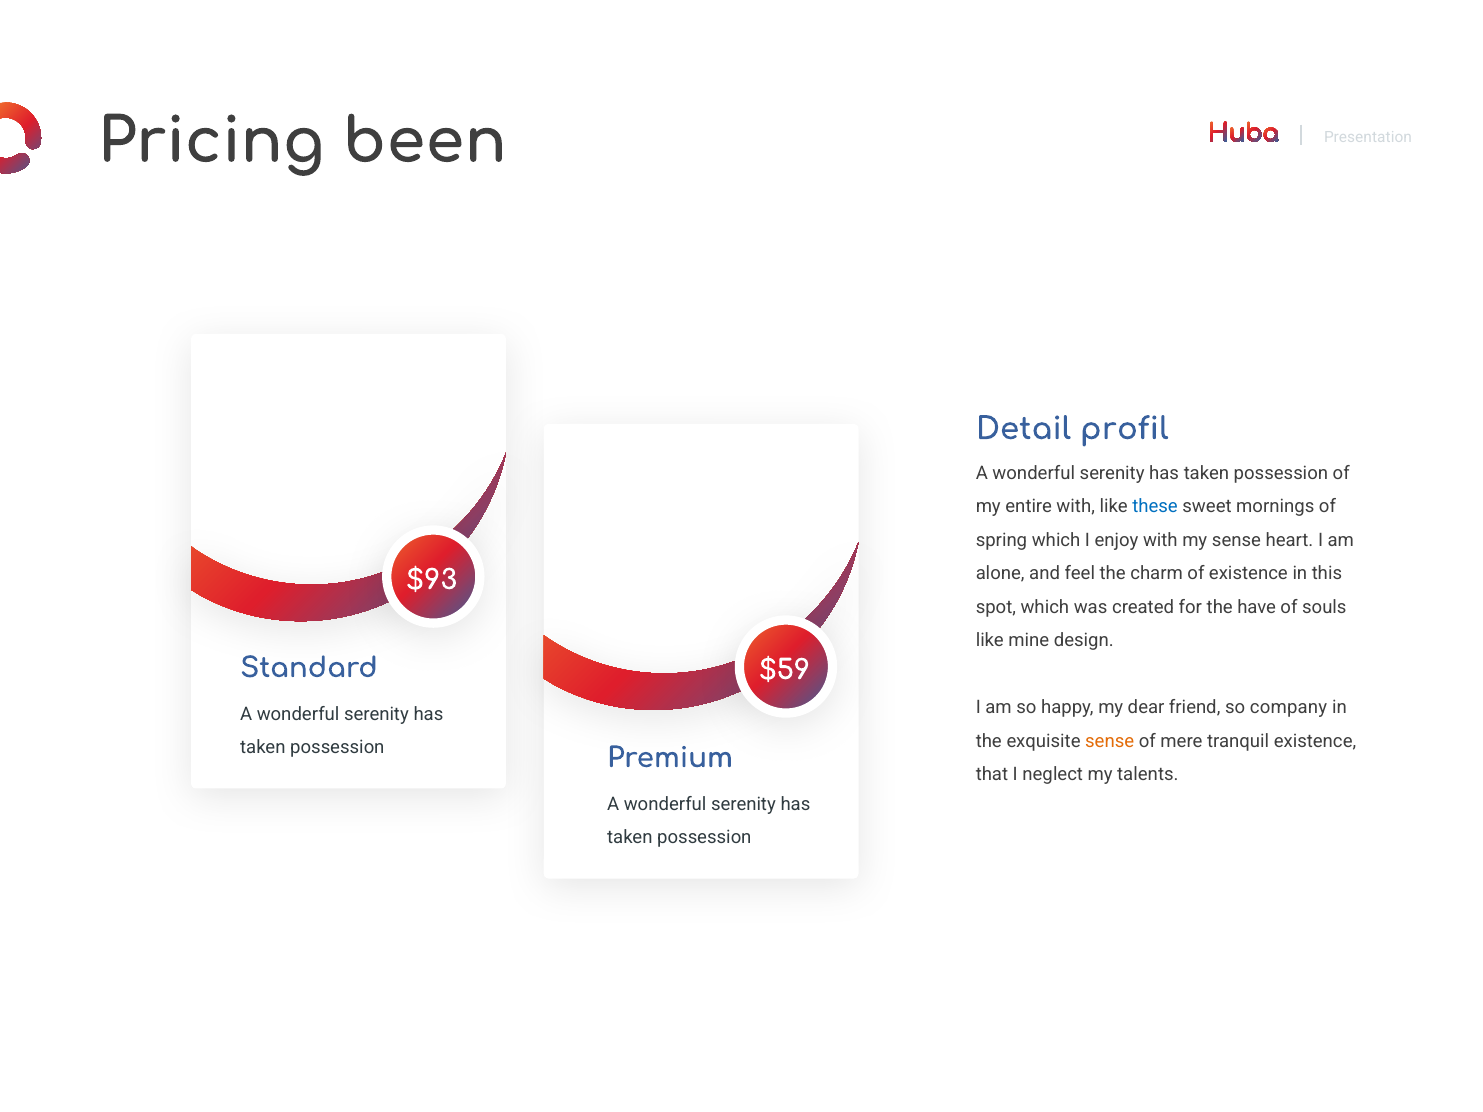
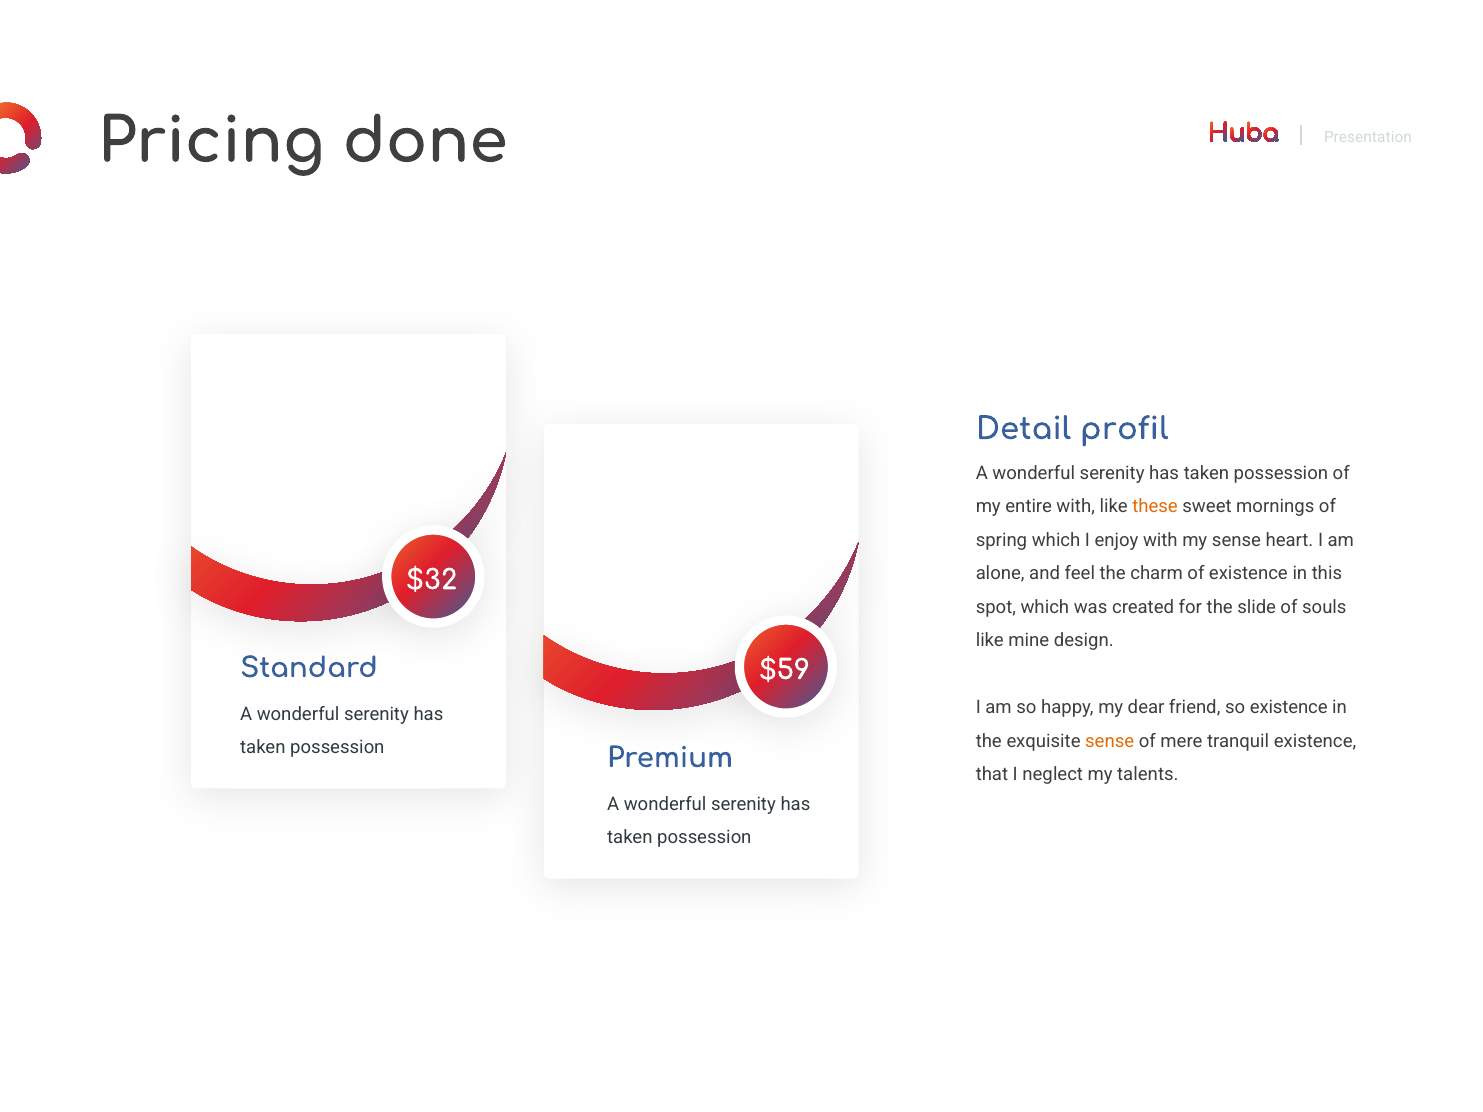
been: been -> done
these colour: blue -> orange
$93: $93 -> $32
have: have -> slide
so company: company -> existence
